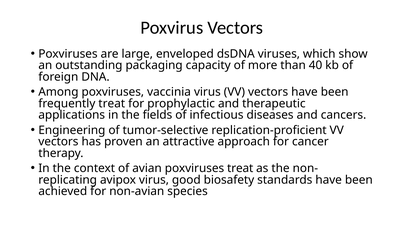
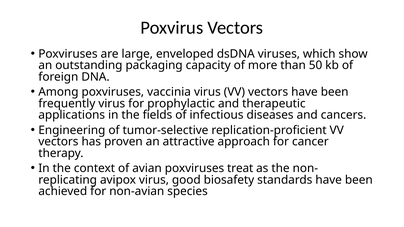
40: 40 -> 50
frequently treat: treat -> virus
